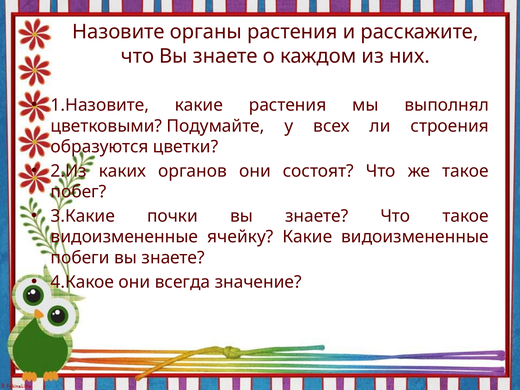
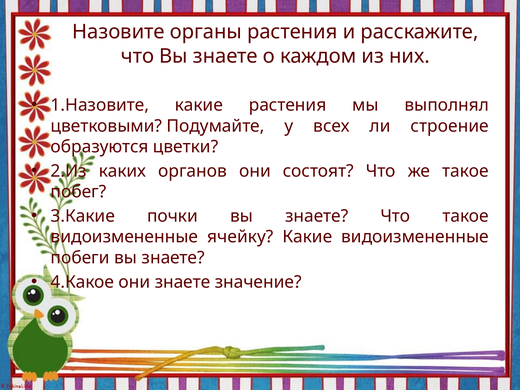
строения: строения -> строение
они всегда: всегда -> знаете
